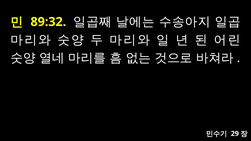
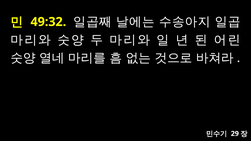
89:32: 89:32 -> 49:32
